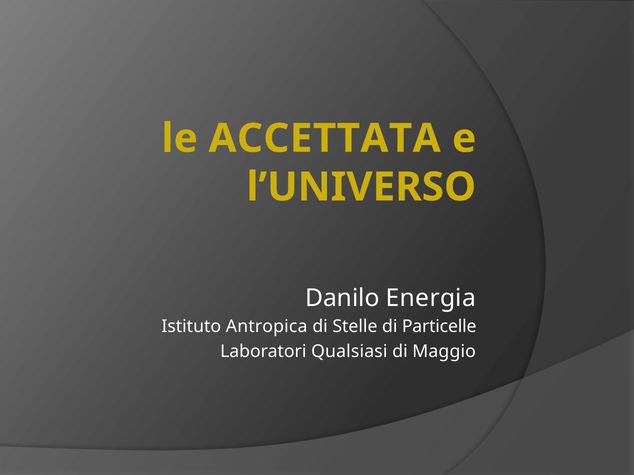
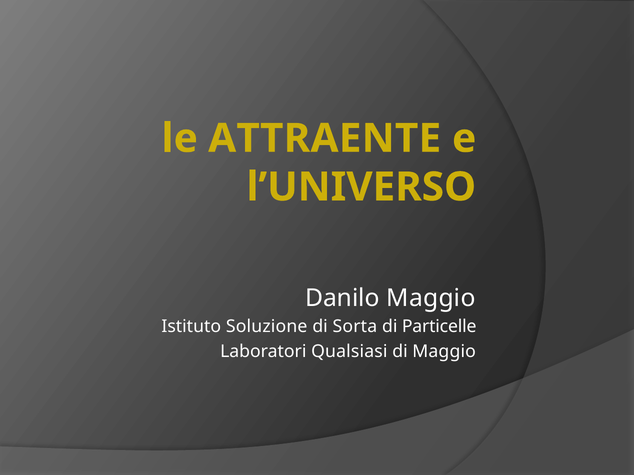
ACCETTATA: ACCETTATA -> ATTRAENTE
Danilo Energia: Energia -> Maggio
Antropica: Antropica -> Soluzione
Stelle: Stelle -> Sorta
